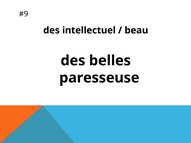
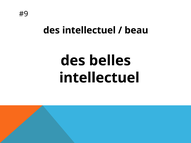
paresseuse at (99, 78): paresseuse -> intellectuel
